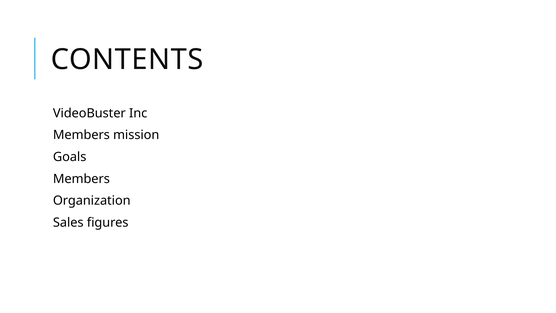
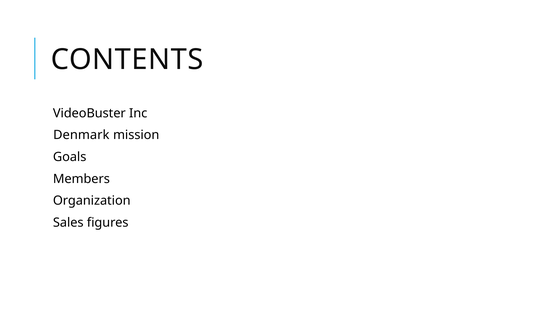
Members at (81, 135): Members -> Denmark
